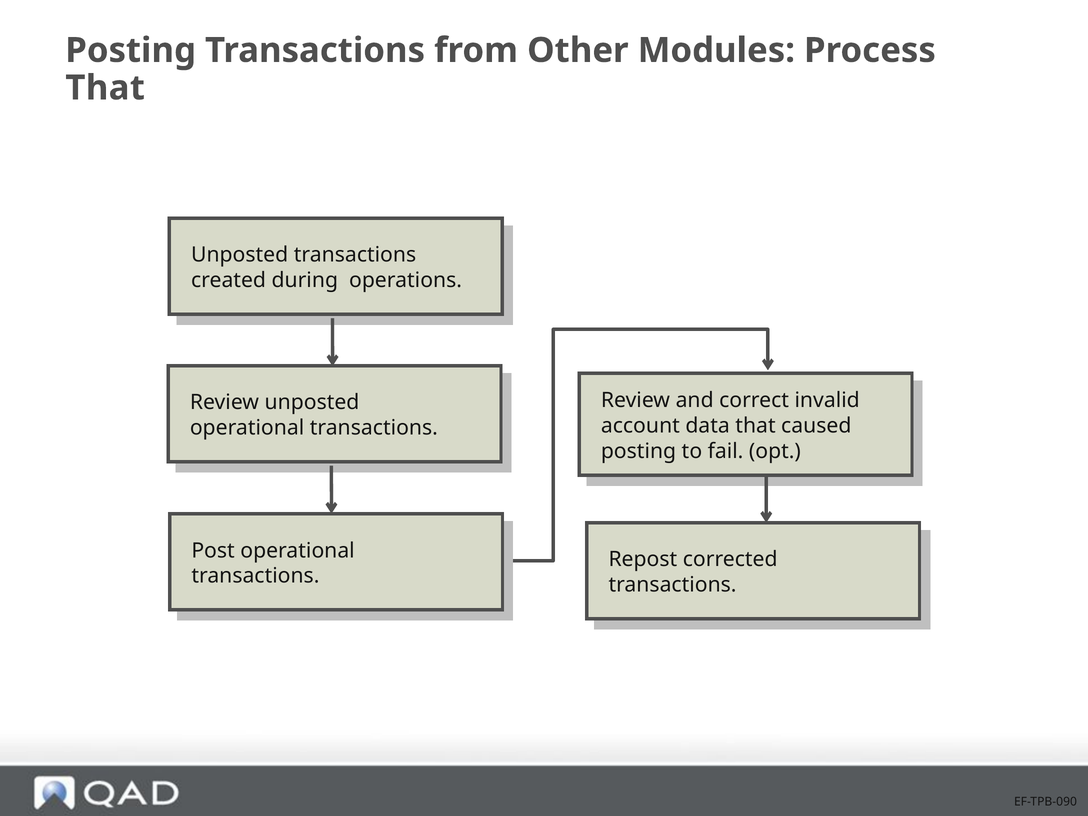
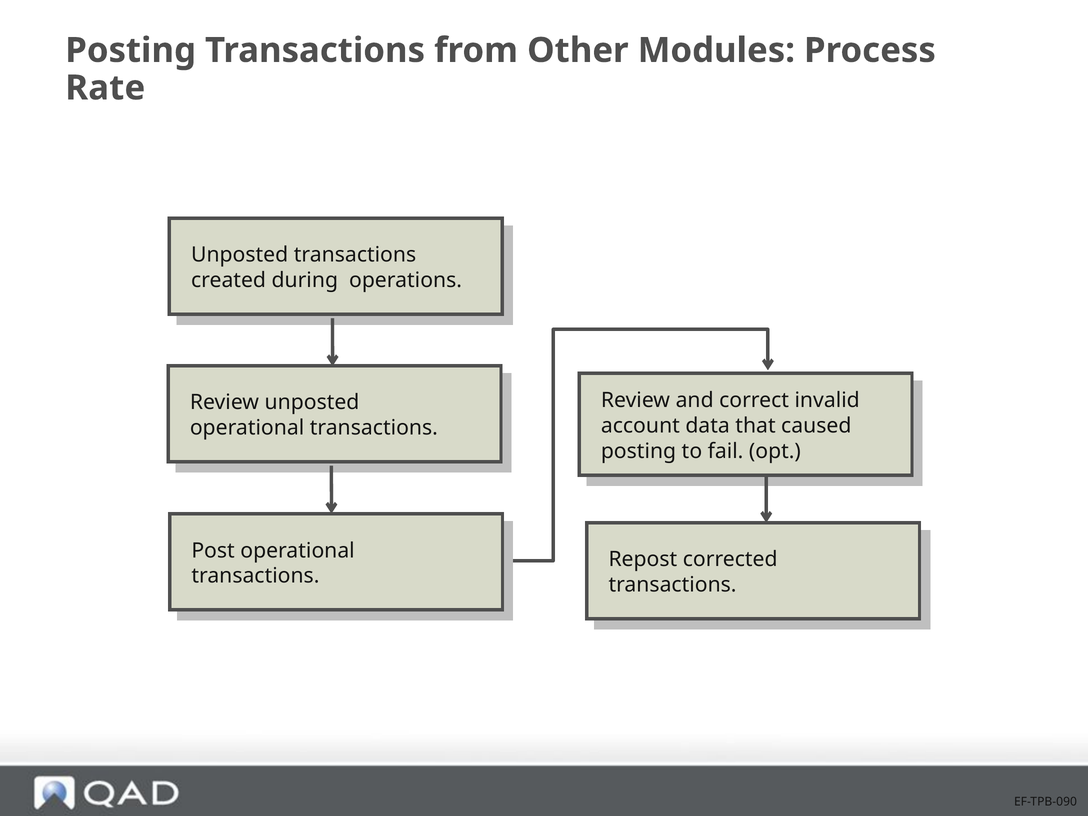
That at (105, 88): That -> Rate
